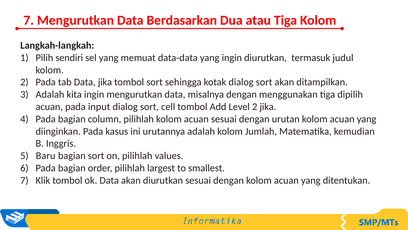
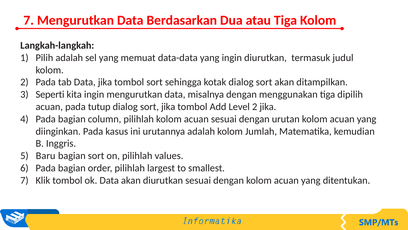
Pilih sendiri: sendiri -> adalah
Adalah at (50, 94): Adalah -> Seperti
input: input -> tutup
sort cell: cell -> jika
